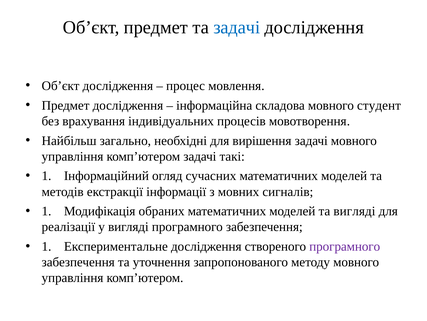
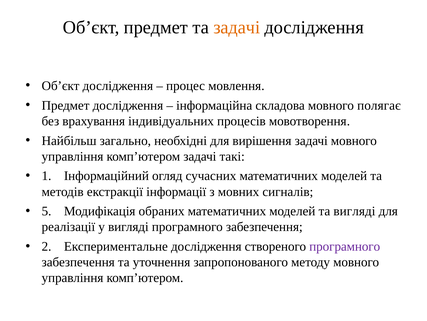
задачі at (237, 27) colour: blue -> orange
студент: студент -> полягає
1 at (47, 211): 1 -> 5
1 at (47, 246): 1 -> 2
